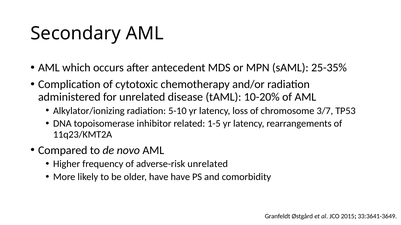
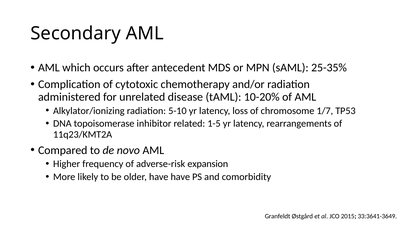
3/7: 3/7 -> 1/7
adverse-risk unrelated: unrelated -> expansion
